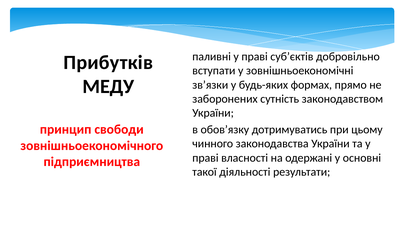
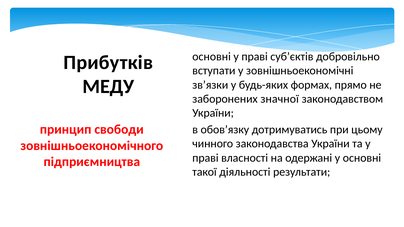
паливні at (212, 57): паливні -> основні
сутність: сутність -> значної
